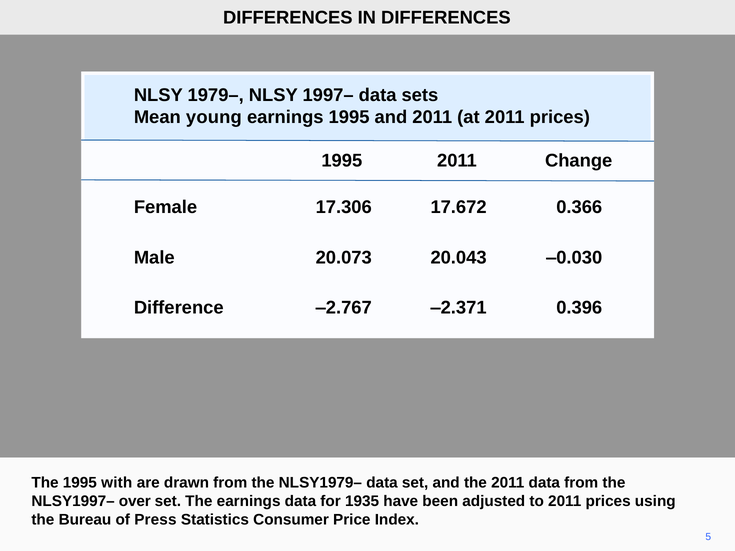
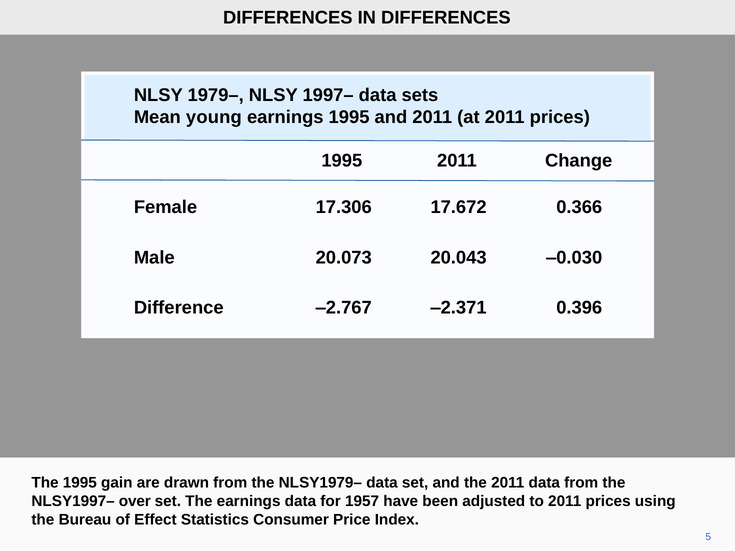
with: with -> gain
1935: 1935 -> 1957
Press: Press -> Effect
